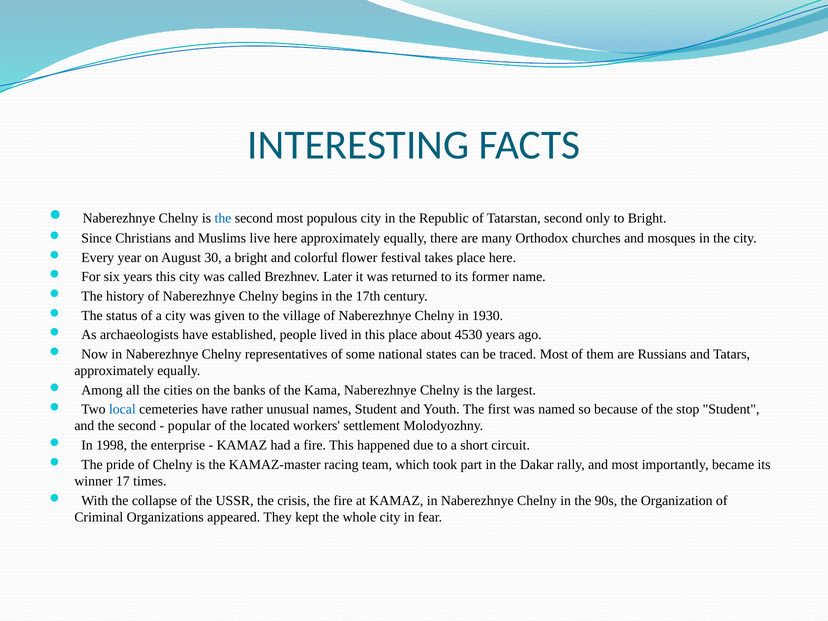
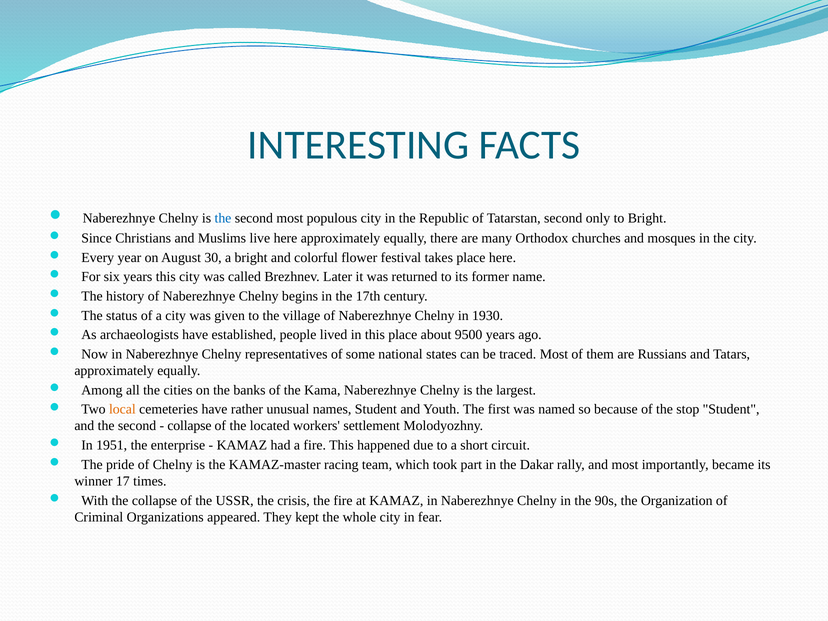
4530: 4530 -> 9500
local colour: blue -> orange
popular at (189, 426): popular -> collapse
1998: 1998 -> 1951
